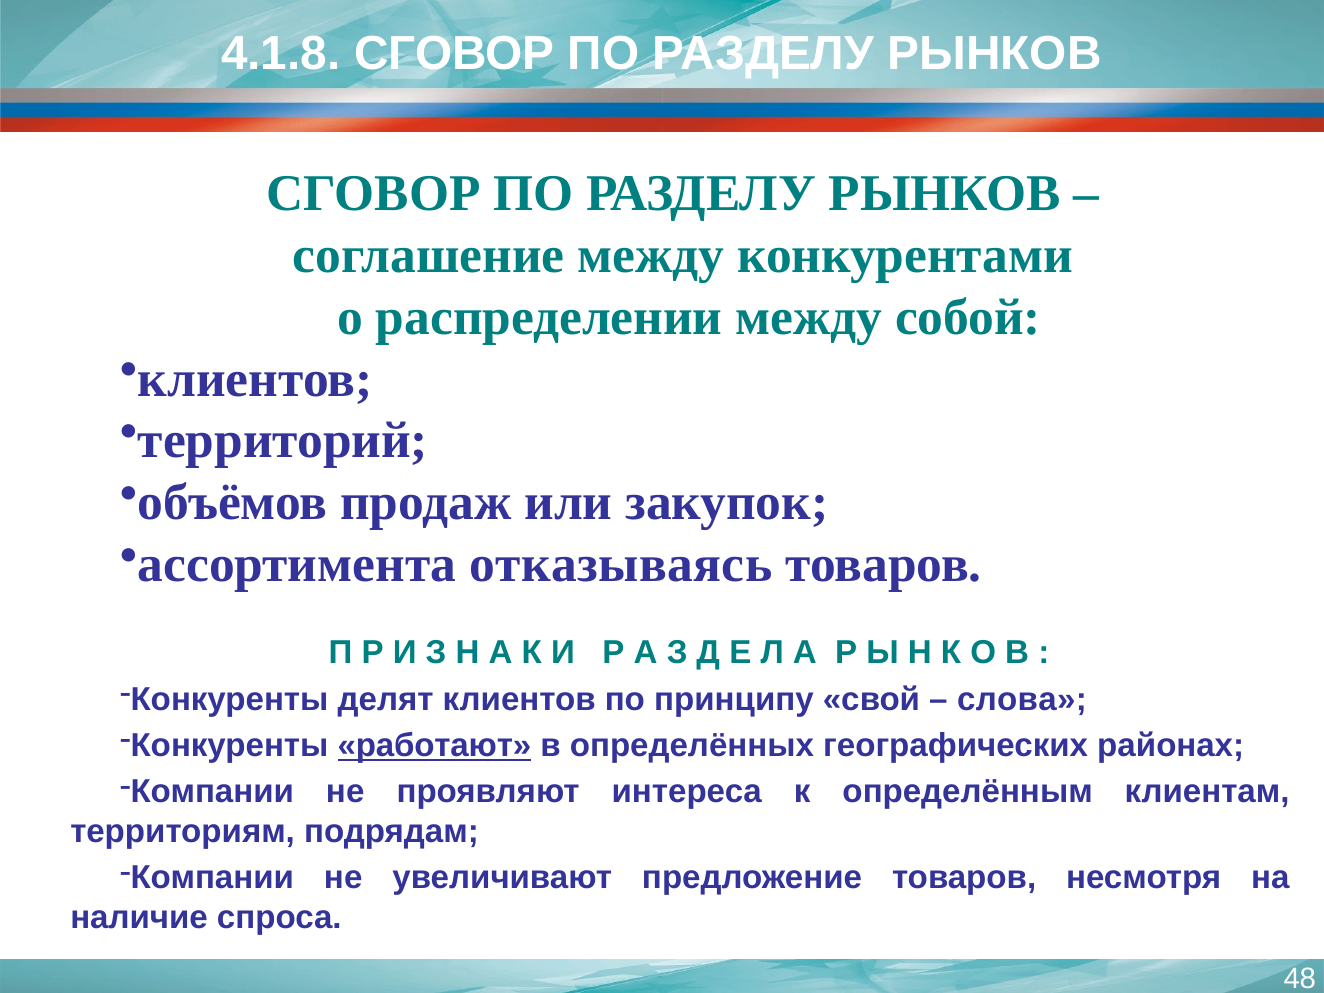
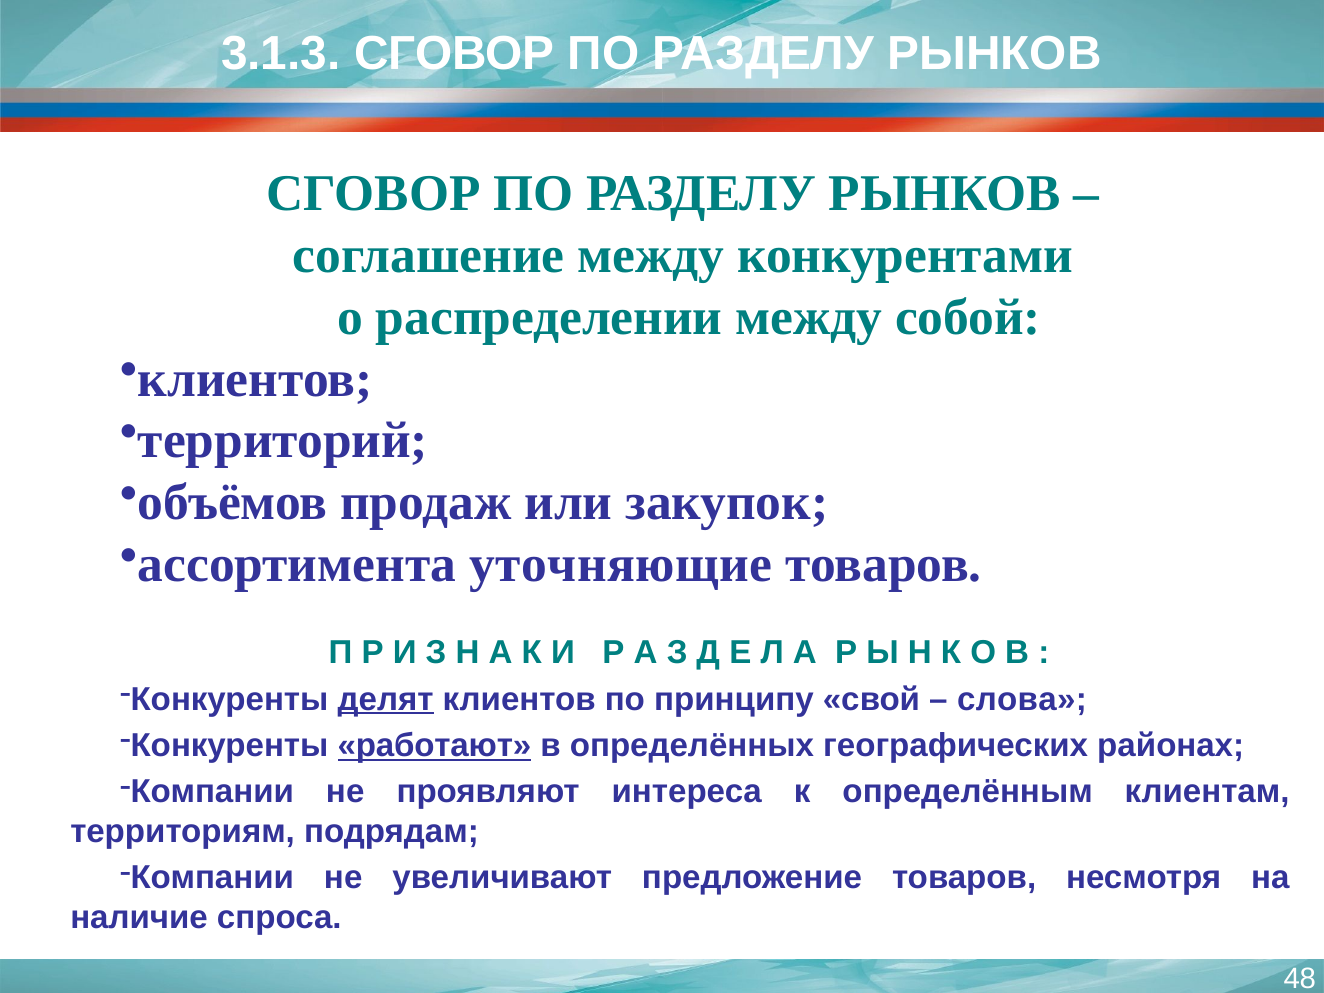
4.1.8: 4.1.8 -> 3.1.3
отказываясь: отказываясь -> уточняющие
делят underline: none -> present
